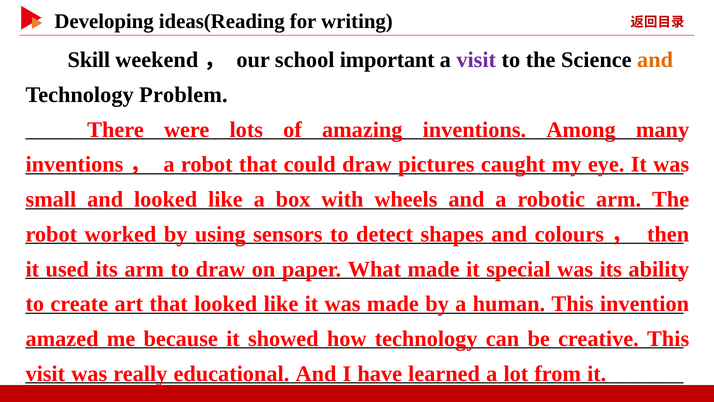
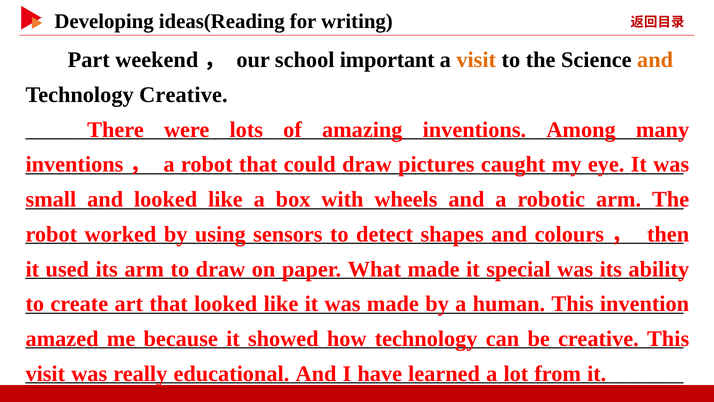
Skill: Skill -> Part
visit at (476, 60) colour: purple -> orange
Technology Problem: Problem -> Creative
